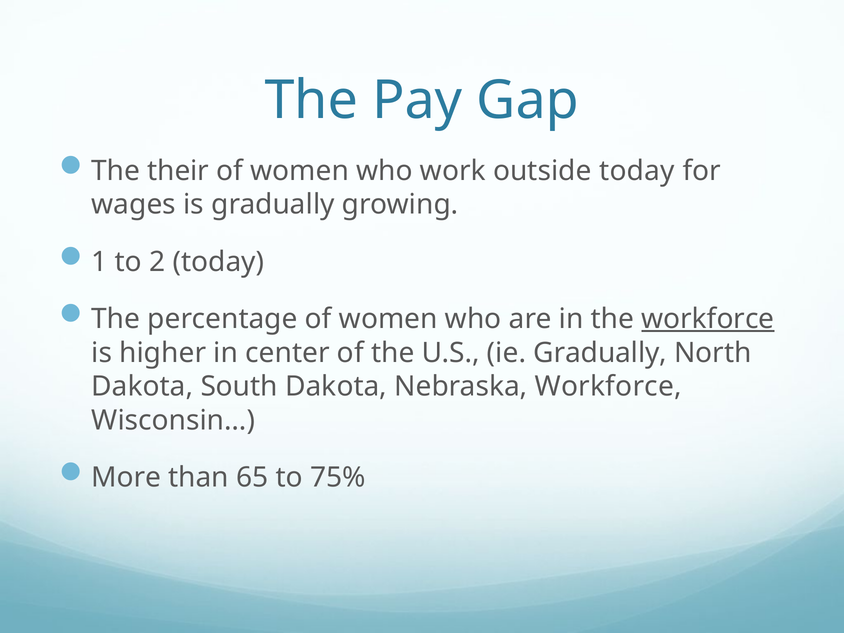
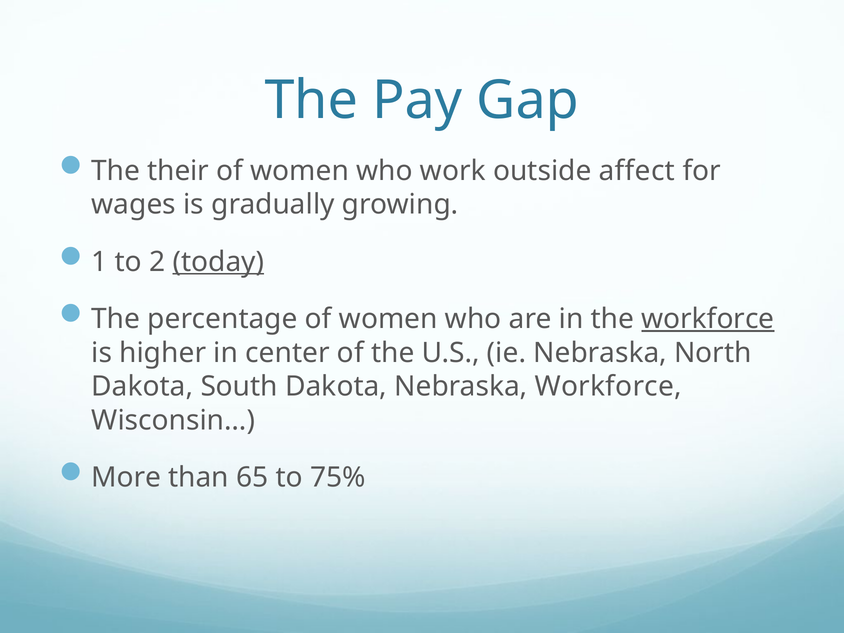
outside today: today -> affect
today at (218, 262) underline: none -> present
ie Gradually: Gradually -> Nebraska
